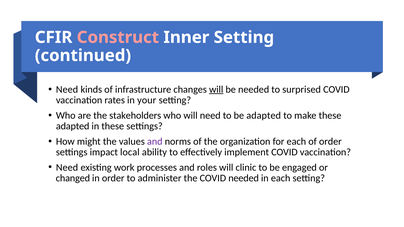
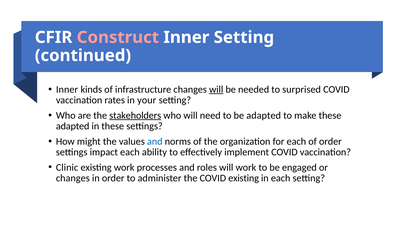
Need at (67, 90): Need -> Inner
stakeholders underline: none -> present
and at (155, 142) colour: purple -> blue
impact local: local -> each
Need at (67, 168): Need -> Clinic
will clinic: clinic -> work
changed at (73, 178): changed -> changes
COVID needed: needed -> existing
